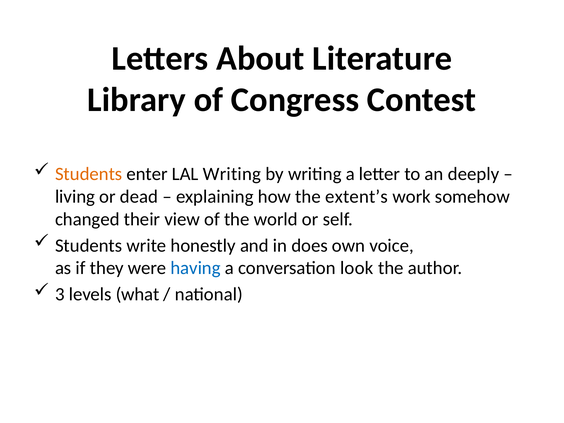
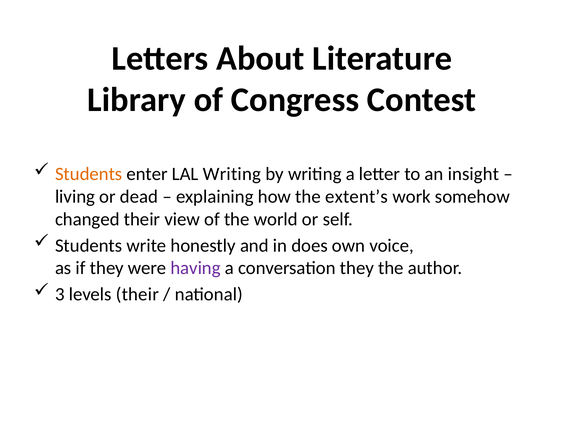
deeply: deeply -> insight
having colour: blue -> purple
conversation look: look -> they
levels what: what -> their
